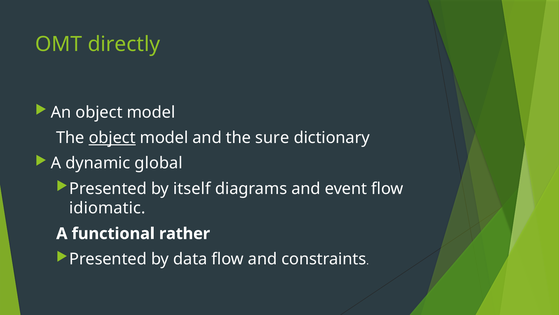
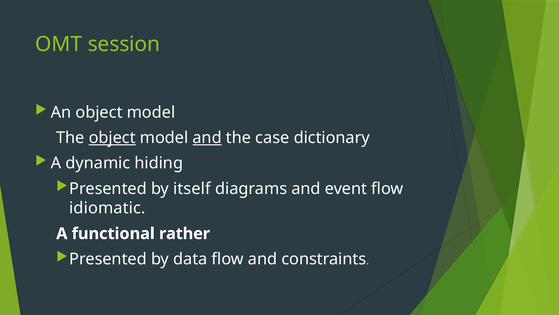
directly: directly -> session
and at (207, 137) underline: none -> present
sure: sure -> case
global: global -> hiding
